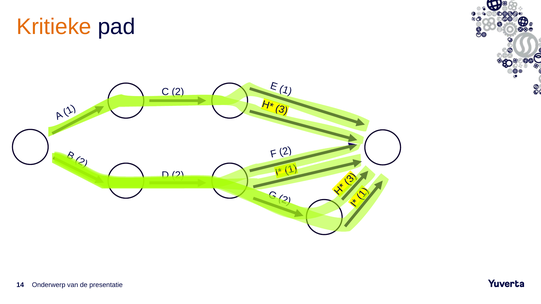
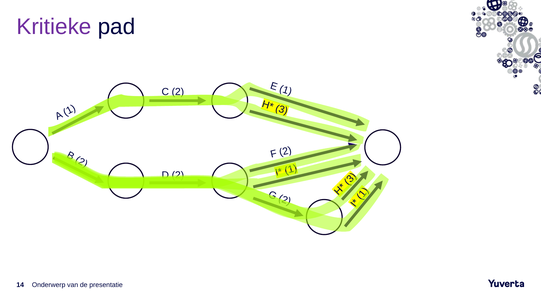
Kritieke colour: orange -> purple
